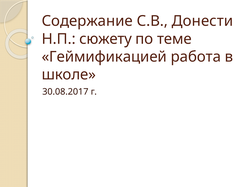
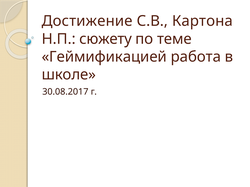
Содержание: Содержание -> Достижение
Донести: Донести -> Картона
